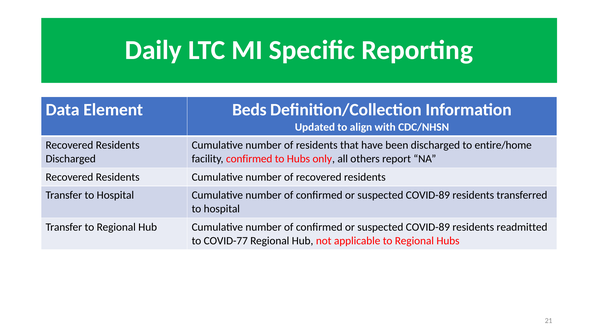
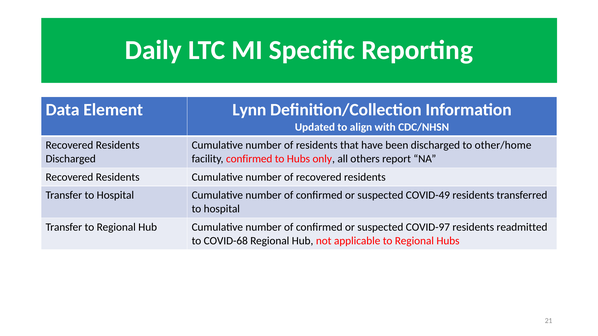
Beds: Beds -> Lynn
entire/home: entire/home -> other/home
COVID-89 at (428, 195): COVID-89 -> COVID-49
COVID-89 at (428, 227): COVID-89 -> COVID-97
COVID-77: COVID-77 -> COVID-68
